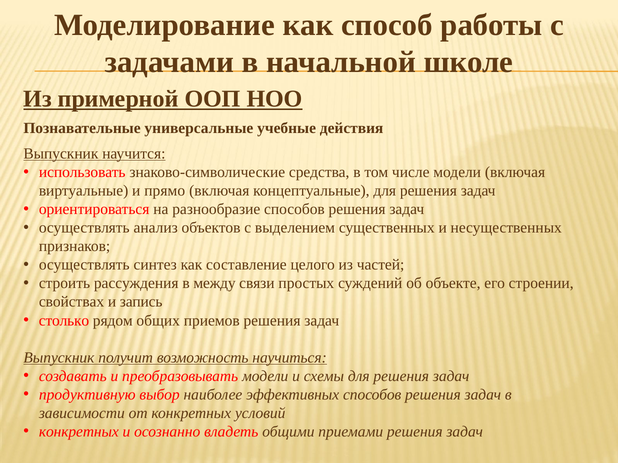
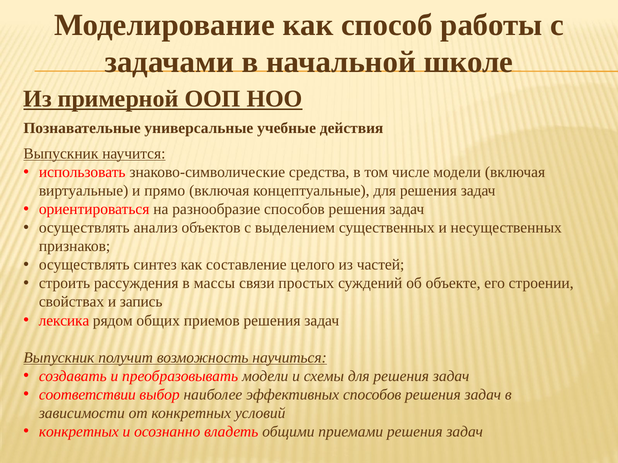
между: между -> массы
столько: столько -> лексика
продуктивную: продуктивную -> соответствии
